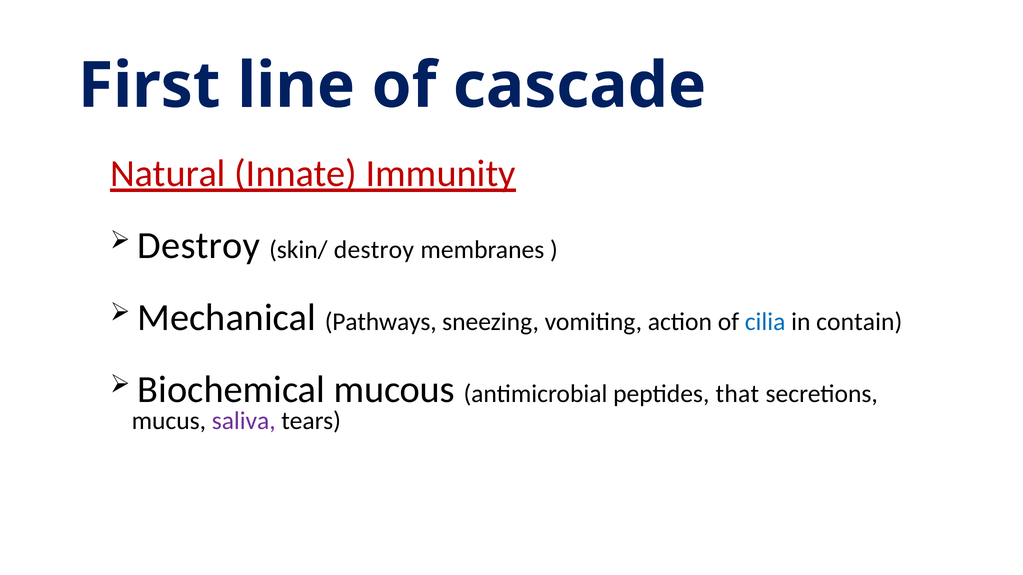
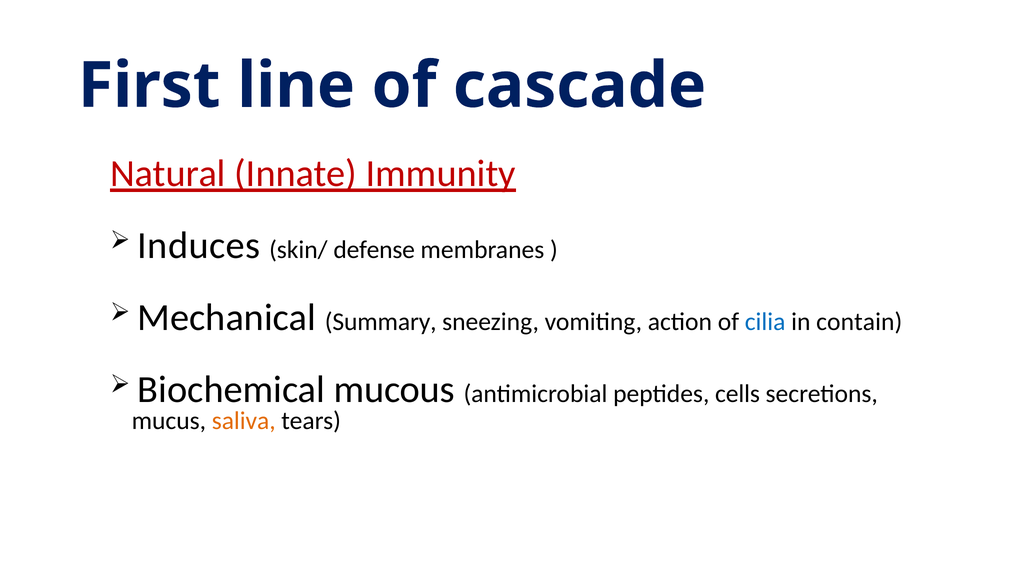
Destroy at (199, 246): Destroy -> Induces
skin/ destroy: destroy -> defense
Pathways: Pathways -> Summary
that: that -> cells
saliva colour: purple -> orange
